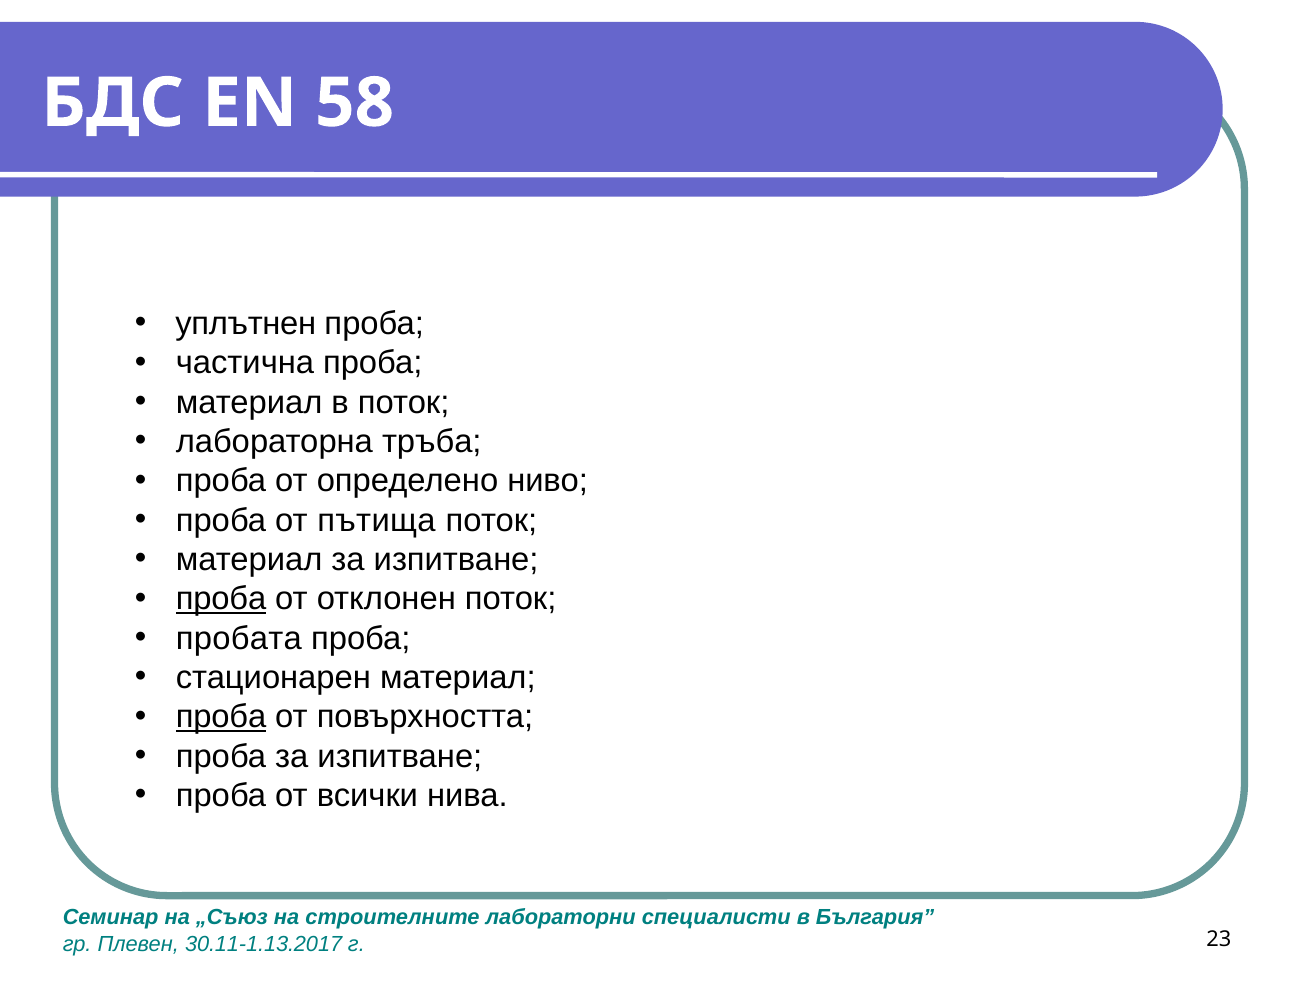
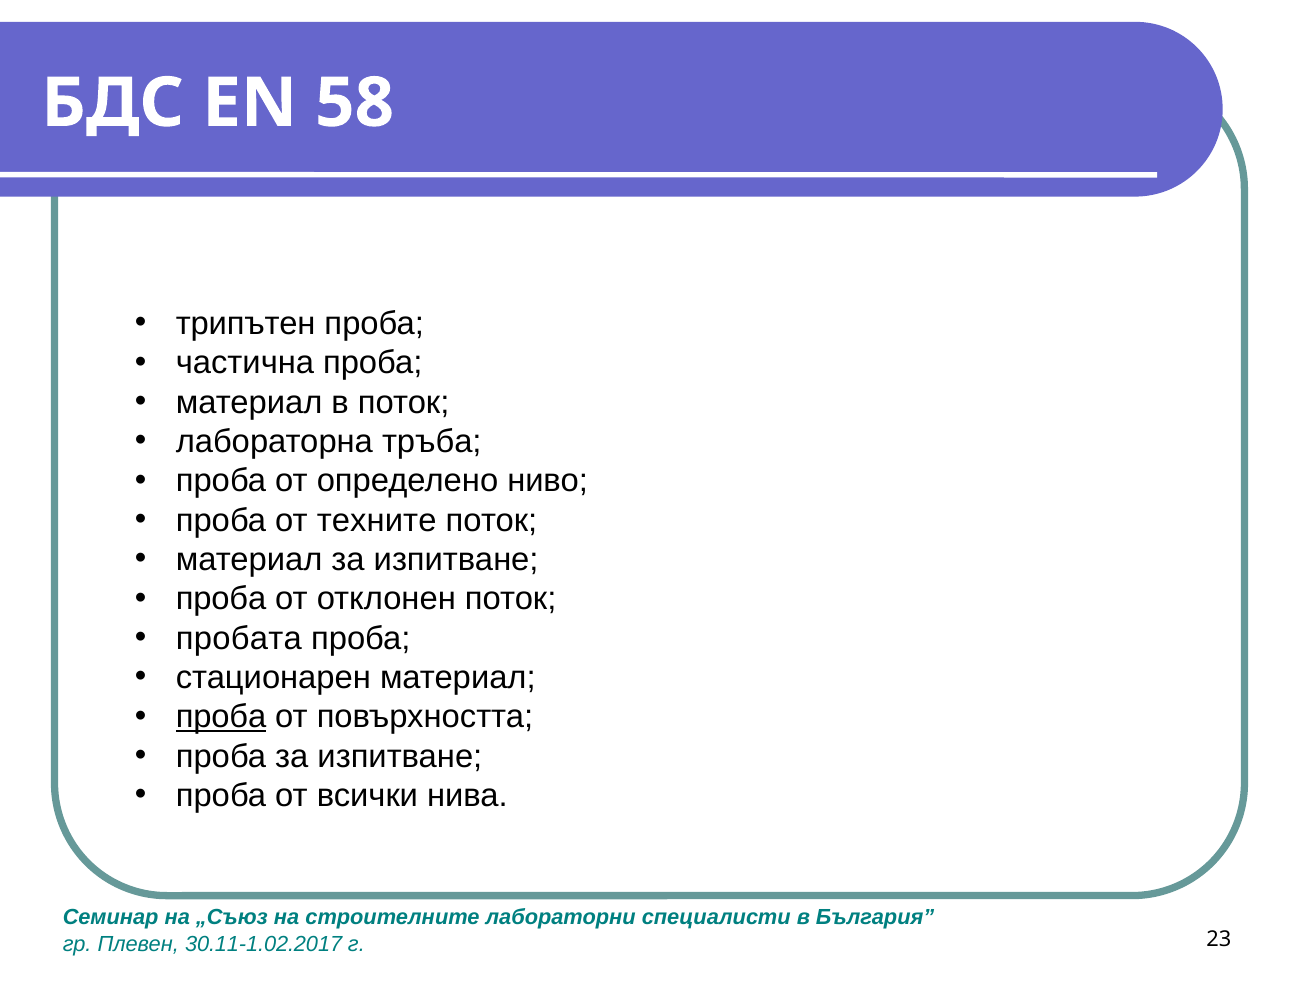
уплътнен: уплътнен -> трипътен
пътища: пътища -> техните
проба at (221, 599) underline: present -> none
30.11-1.13.2017: 30.11-1.13.2017 -> 30.11-1.02.2017
